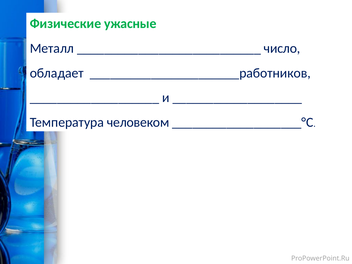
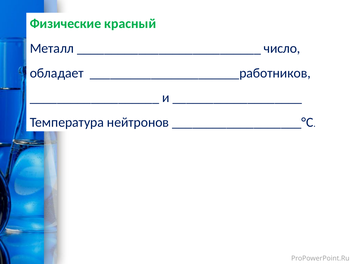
ужасные: ужасные -> красный
человеком: человеком -> нейтронов
